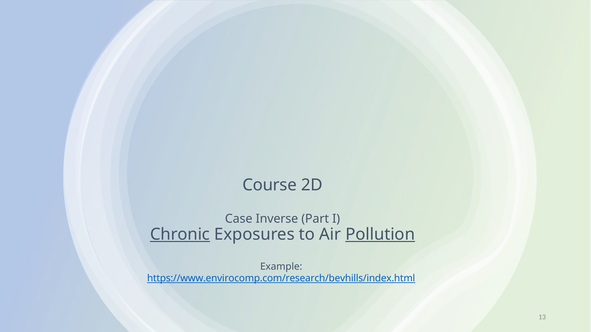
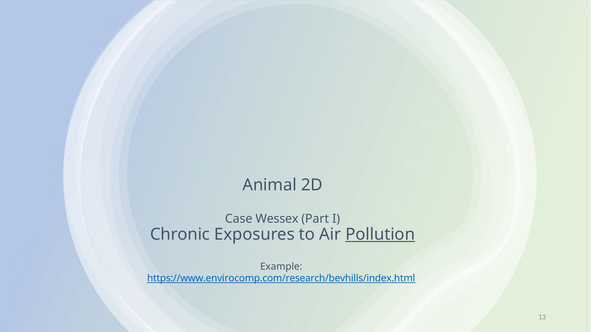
Course: Course -> Animal
Inverse: Inverse -> Wessex
Chronic underline: present -> none
